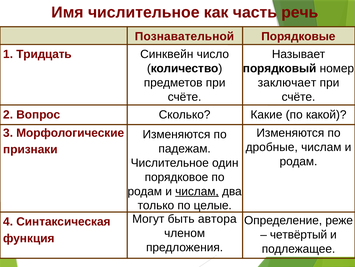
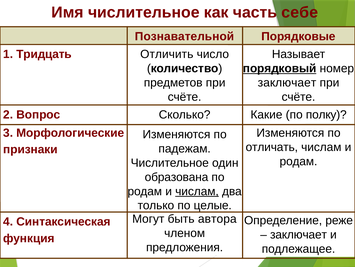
речь: речь -> себе
Синквейн: Синквейн -> Отличить
порядковый underline: none -> present
какой: какой -> полку
дробные: дробные -> отличать
порядковое: порядковое -> образована
четвёртый at (299, 234): четвёртый -> заключает
